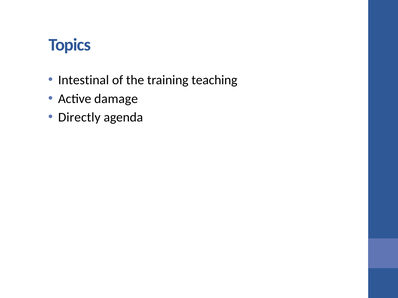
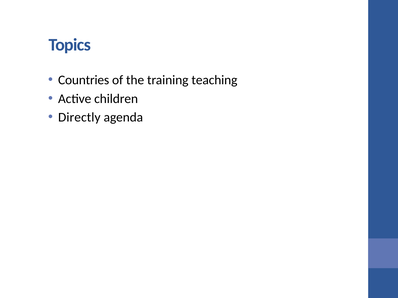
Intestinal: Intestinal -> Countries
damage: damage -> children
